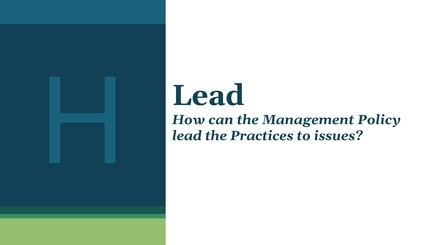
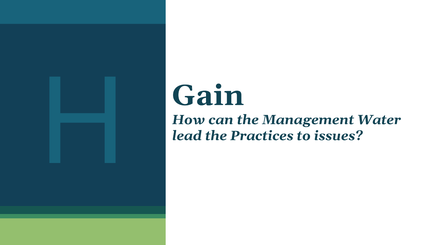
Lead at (208, 96): Lead -> Gain
Policy: Policy -> Water
